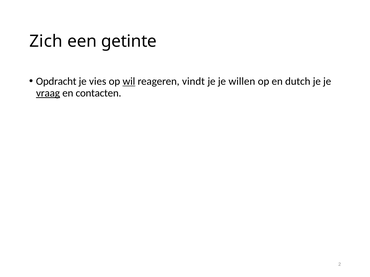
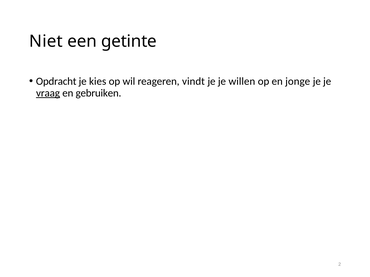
Zich: Zich -> Niet
vies: vies -> kies
wil underline: present -> none
dutch: dutch -> jonge
contacten: contacten -> gebruiken
